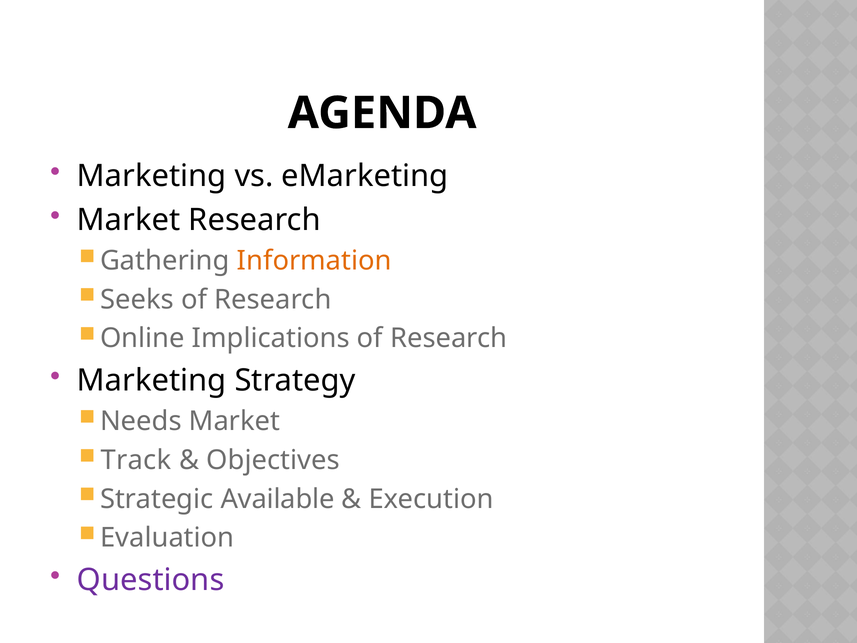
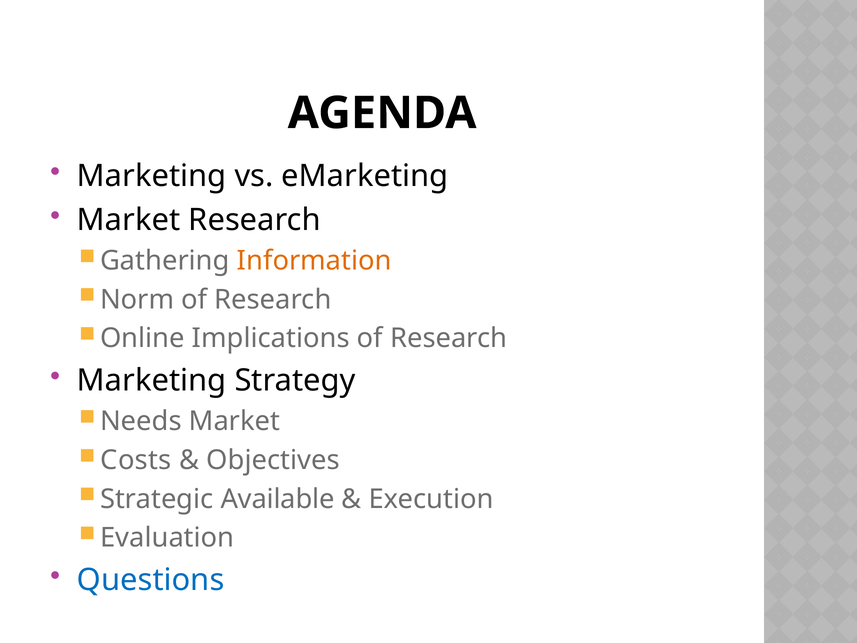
Seeks: Seeks -> Norm
Track: Track -> Costs
Questions colour: purple -> blue
